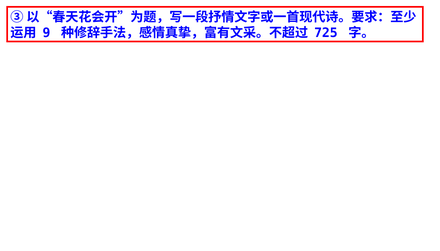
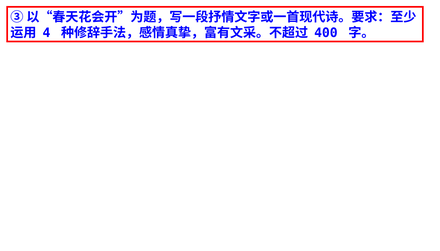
9: 9 -> 4
725: 725 -> 400
